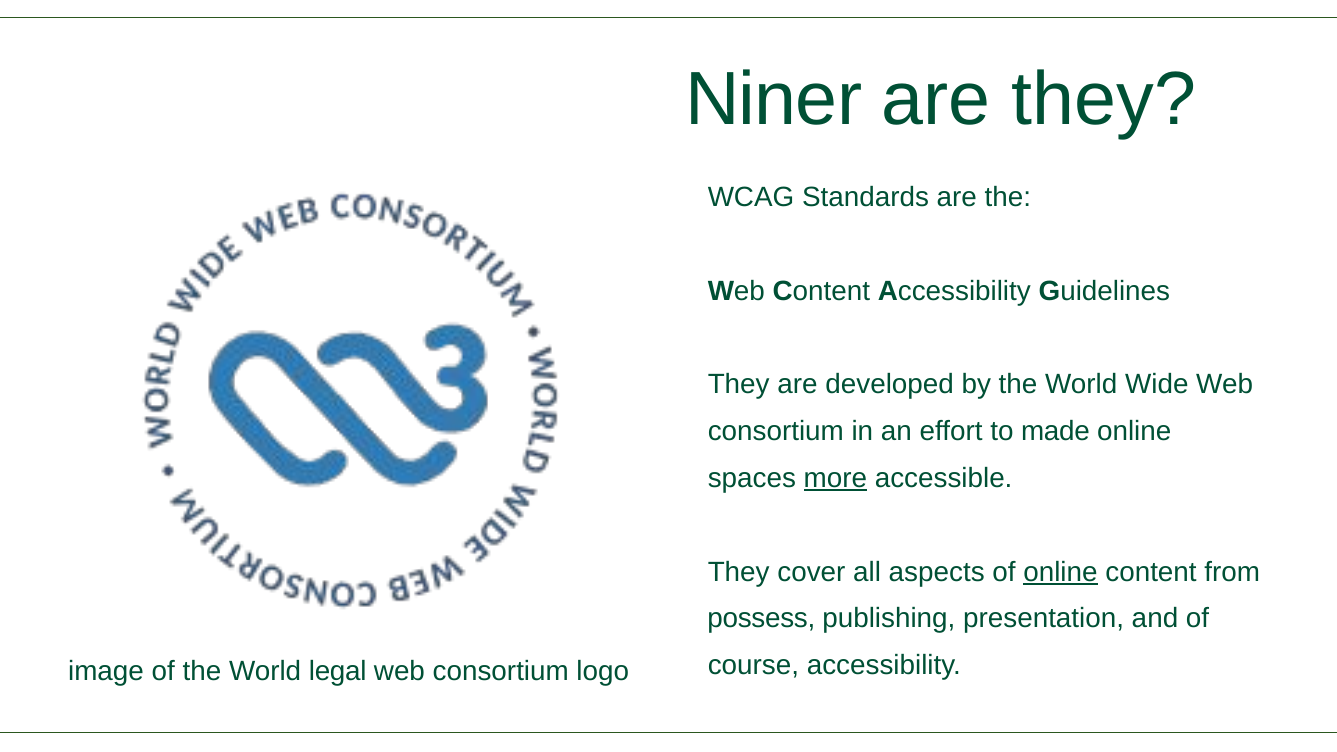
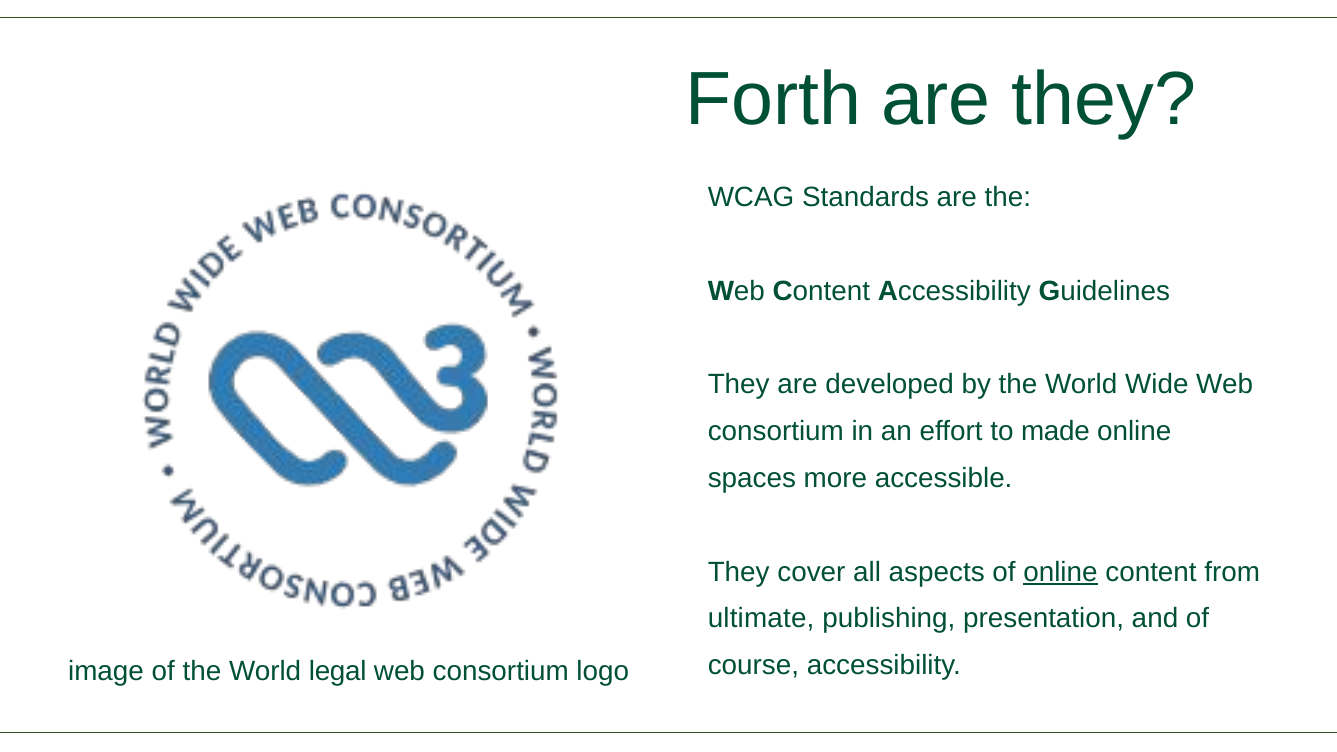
Niner: Niner -> Forth
more underline: present -> none
possess: possess -> ultimate
